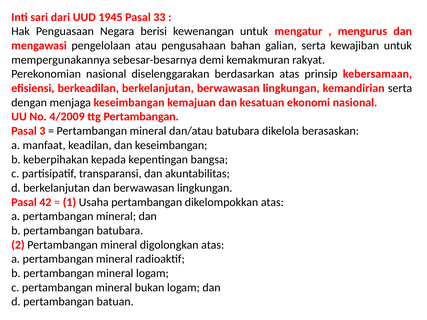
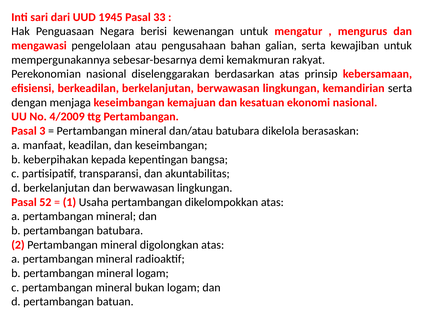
42: 42 -> 52
